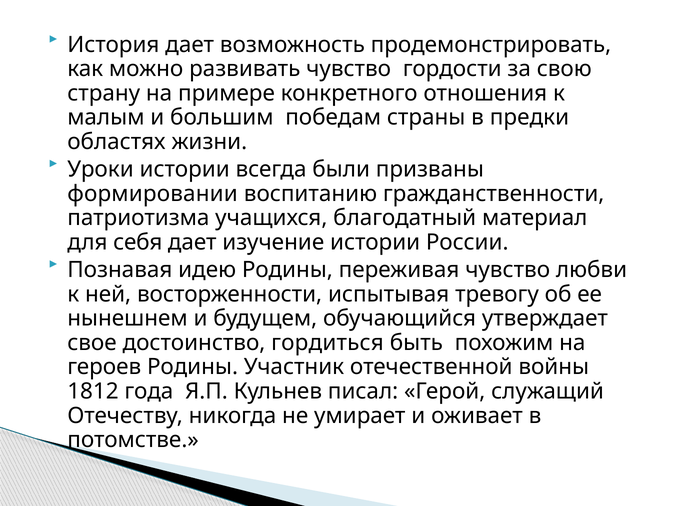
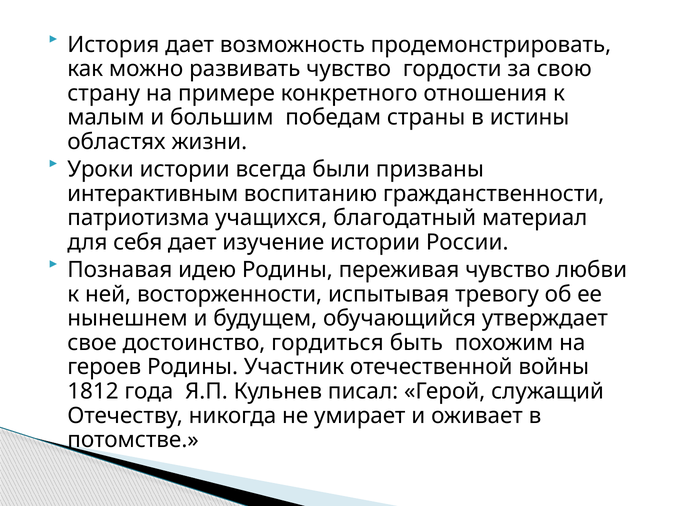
предки: предки -> истины
формировании: формировании -> интерактивным
